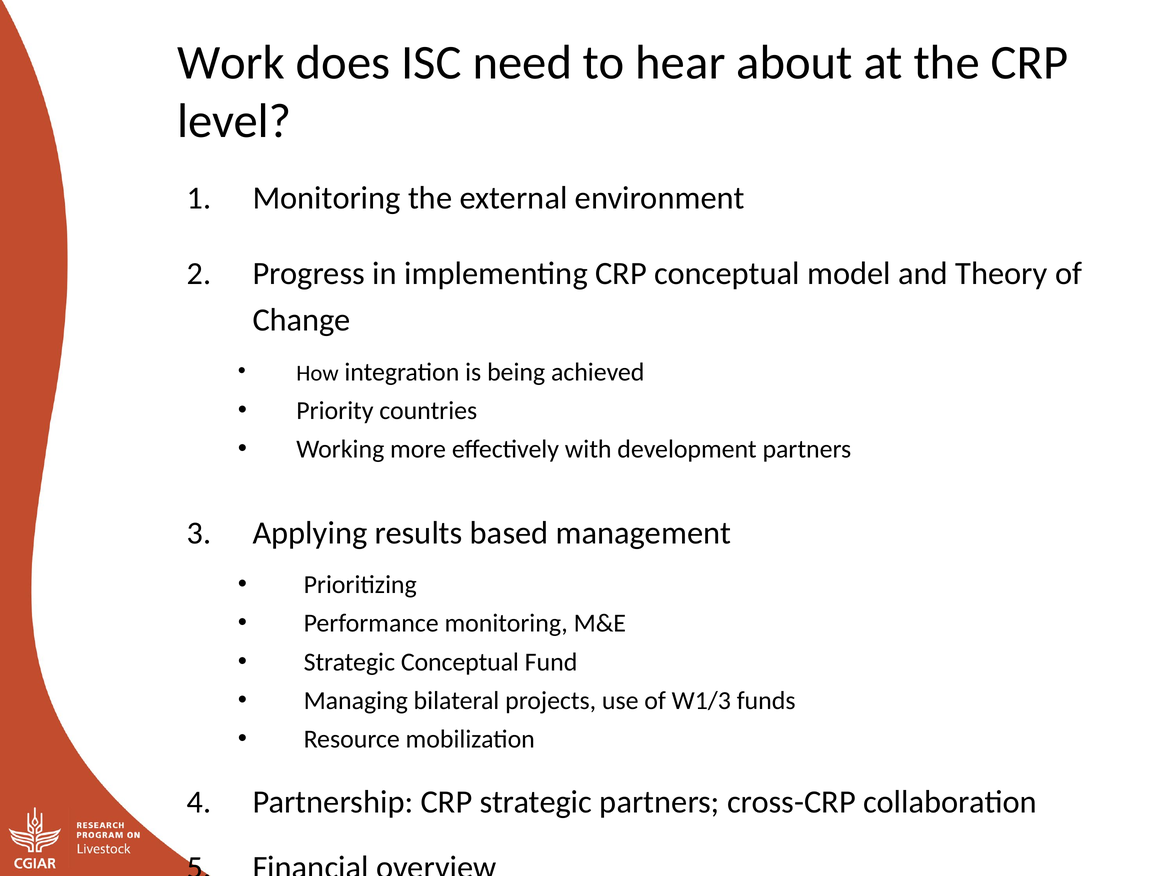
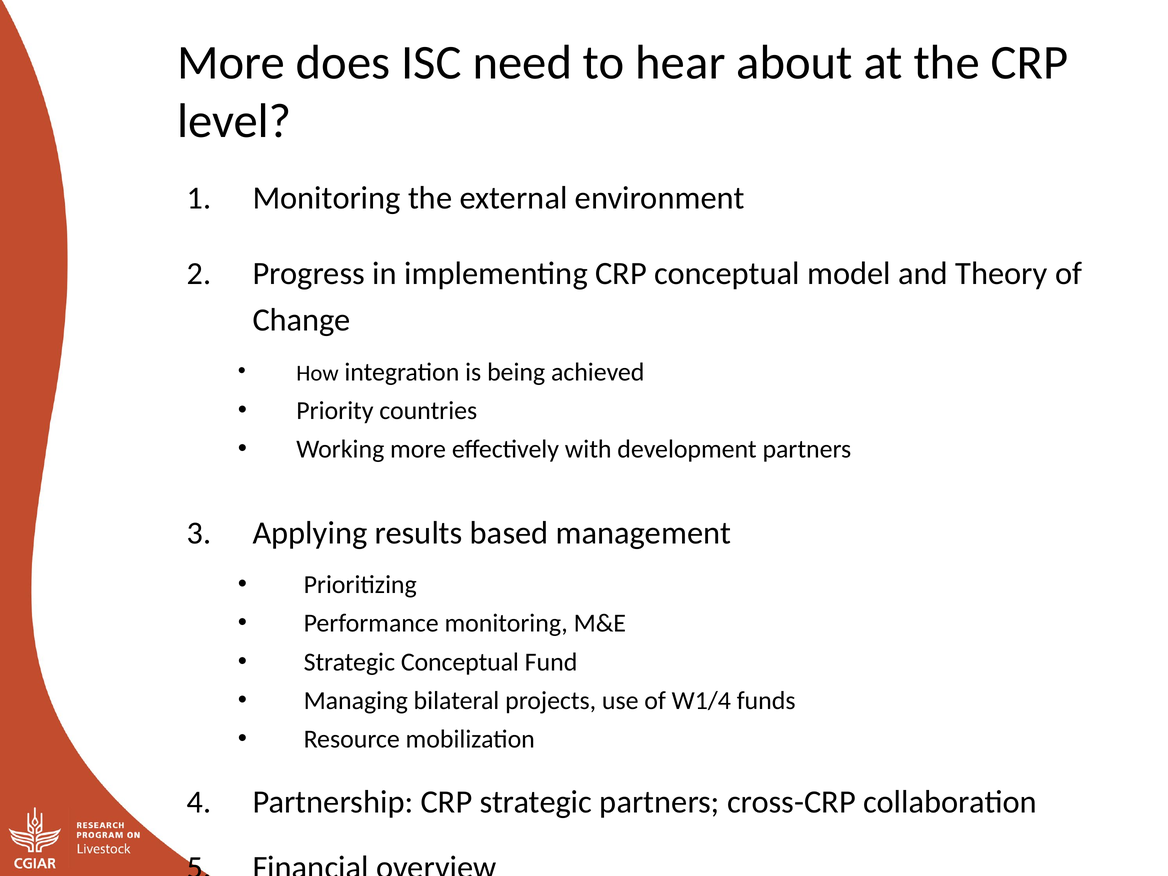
Work at (231, 63): Work -> More
W1/3: W1/3 -> W1/4
